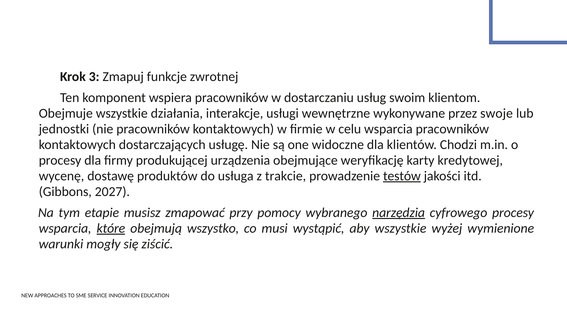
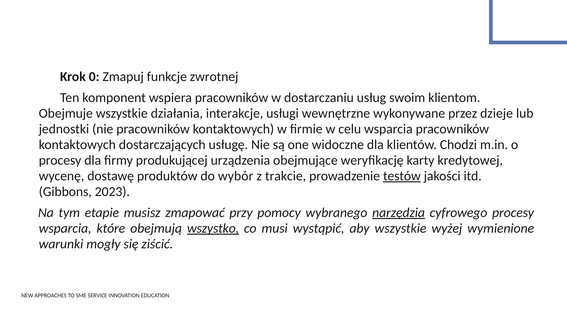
3: 3 -> 0
swoje: swoje -> dzieje
usługa: usługa -> wybór
2027: 2027 -> 2023
które underline: present -> none
wszystko underline: none -> present
